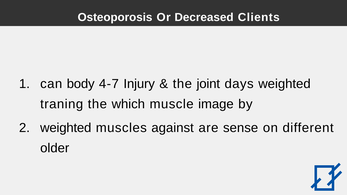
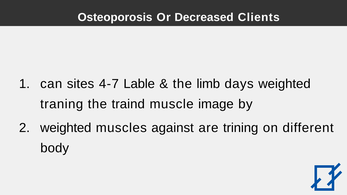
body: body -> sites
Injury: Injury -> Lable
joint: joint -> limb
which: which -> traind
sense: sense -> trining
older: older -> body
